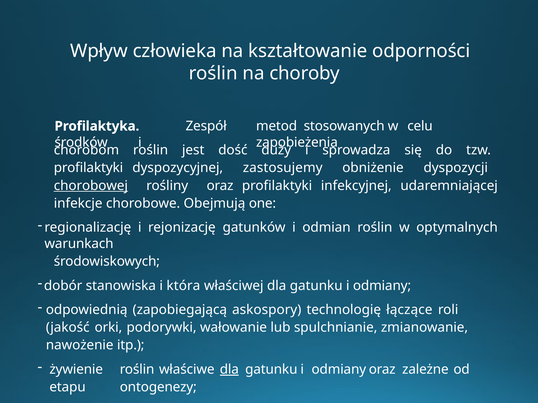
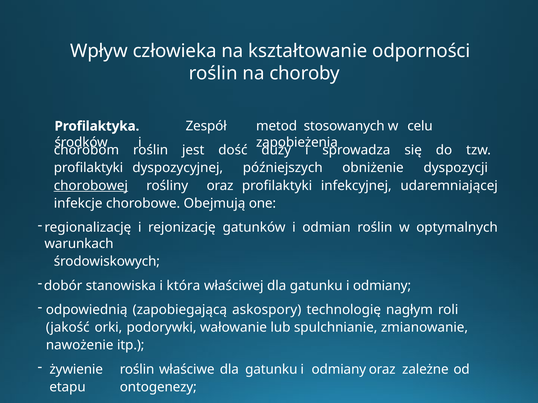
zastosujemy: zastosujemy -> późniejszych
łączące: łączące -> nagłym
dla at (229, 370) underline: present -> none
